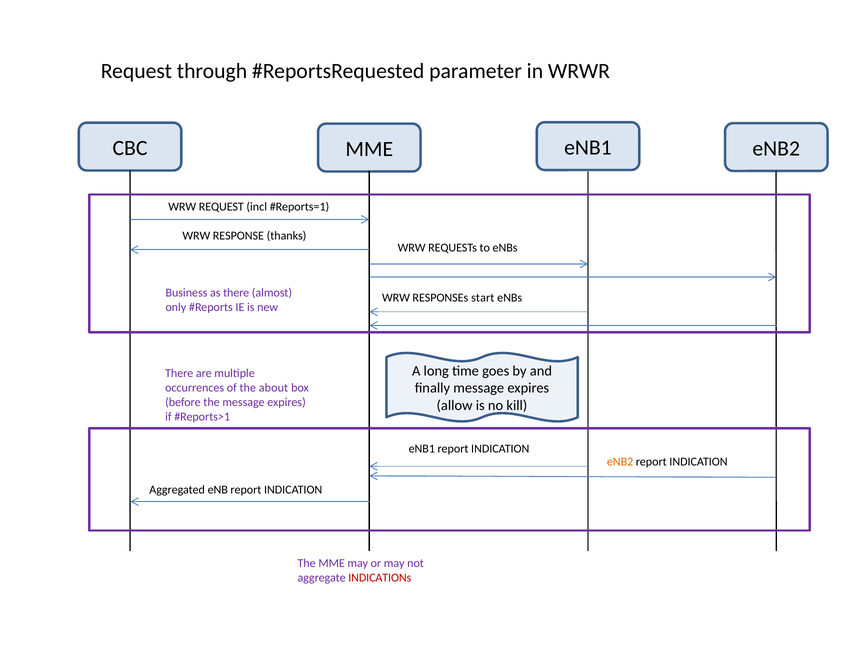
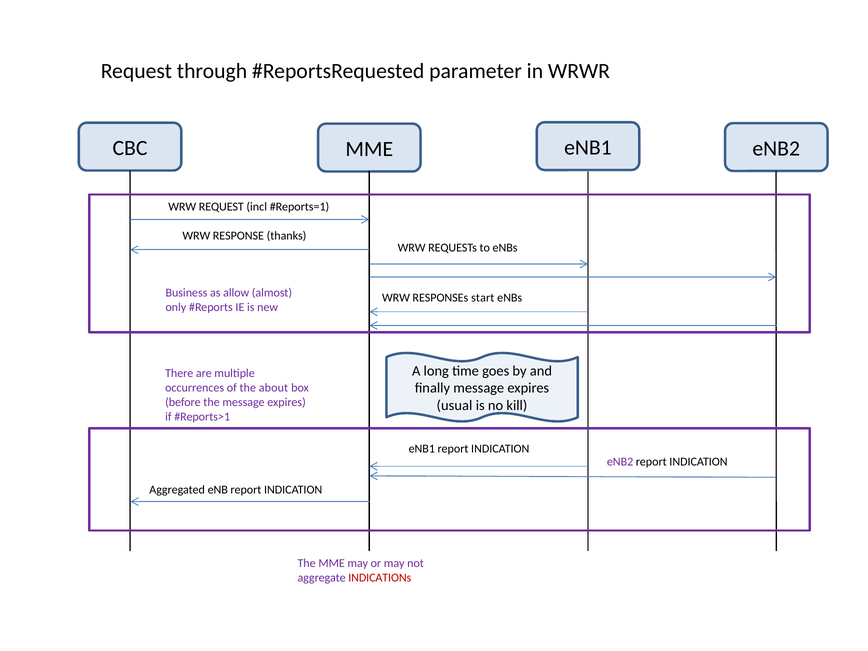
as there: there -> allow
allow: allow -> usual
eNB2 at (620, 462) colour: orange -> purple
